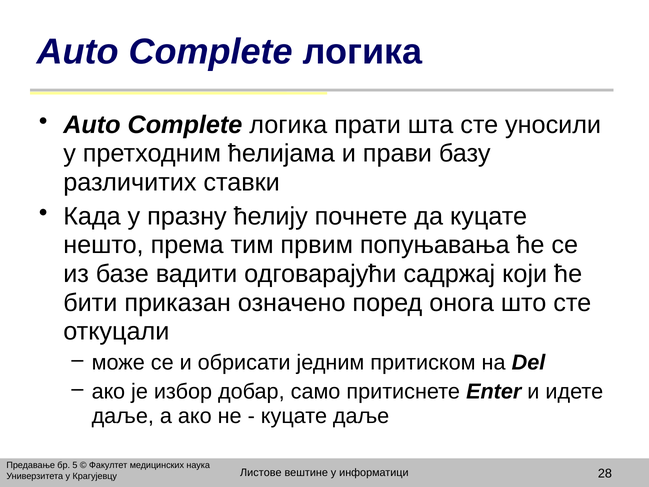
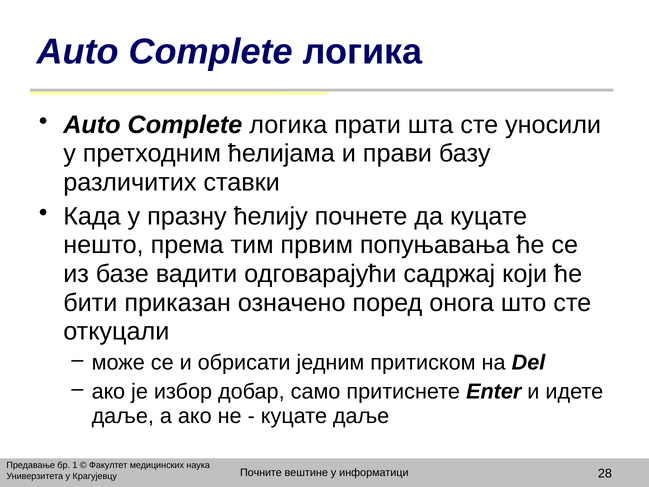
5: 5 -> 1
Листове: Листове -> Почните
